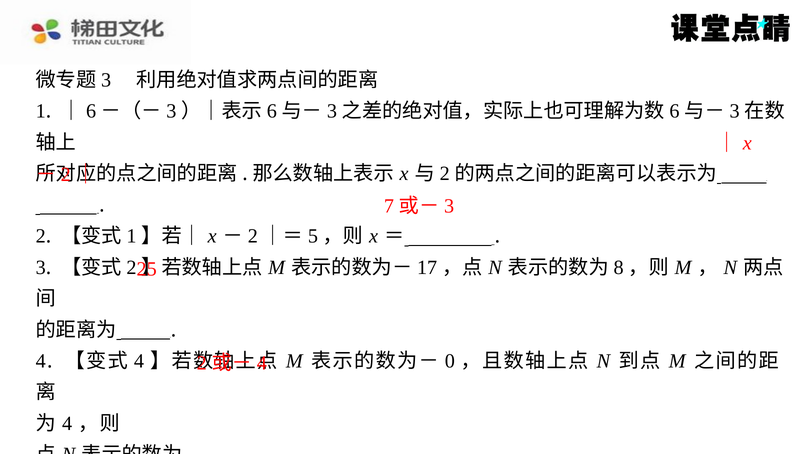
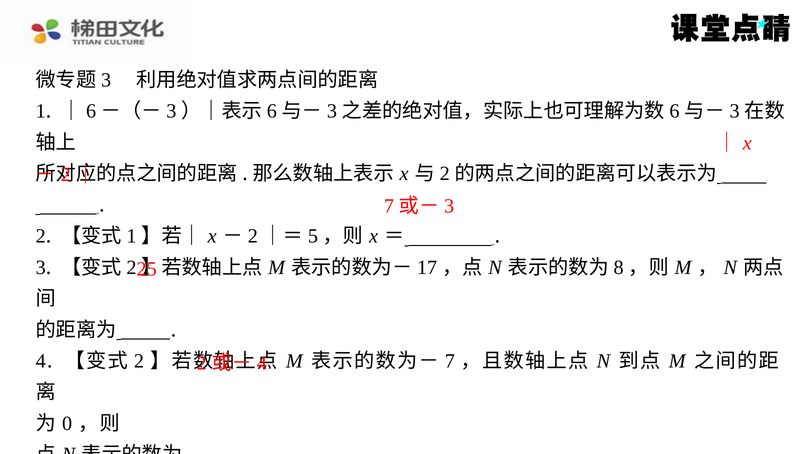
4 at (139, 361): 4 -> 2
0: 0 -> 7
4 at (67, 423): 4 -> 0
